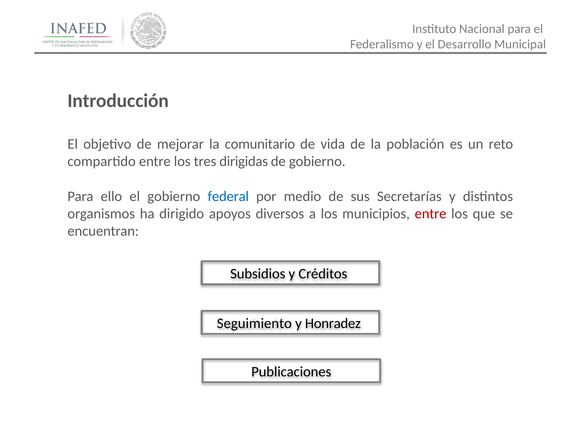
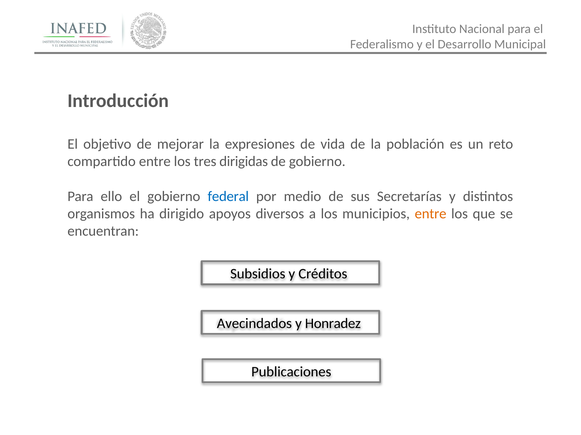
comunitario: comunitario -> expresiones
entre at (431, 214) colour: red -> orange
Seguimiento: Seguimiento -> Avecindados
